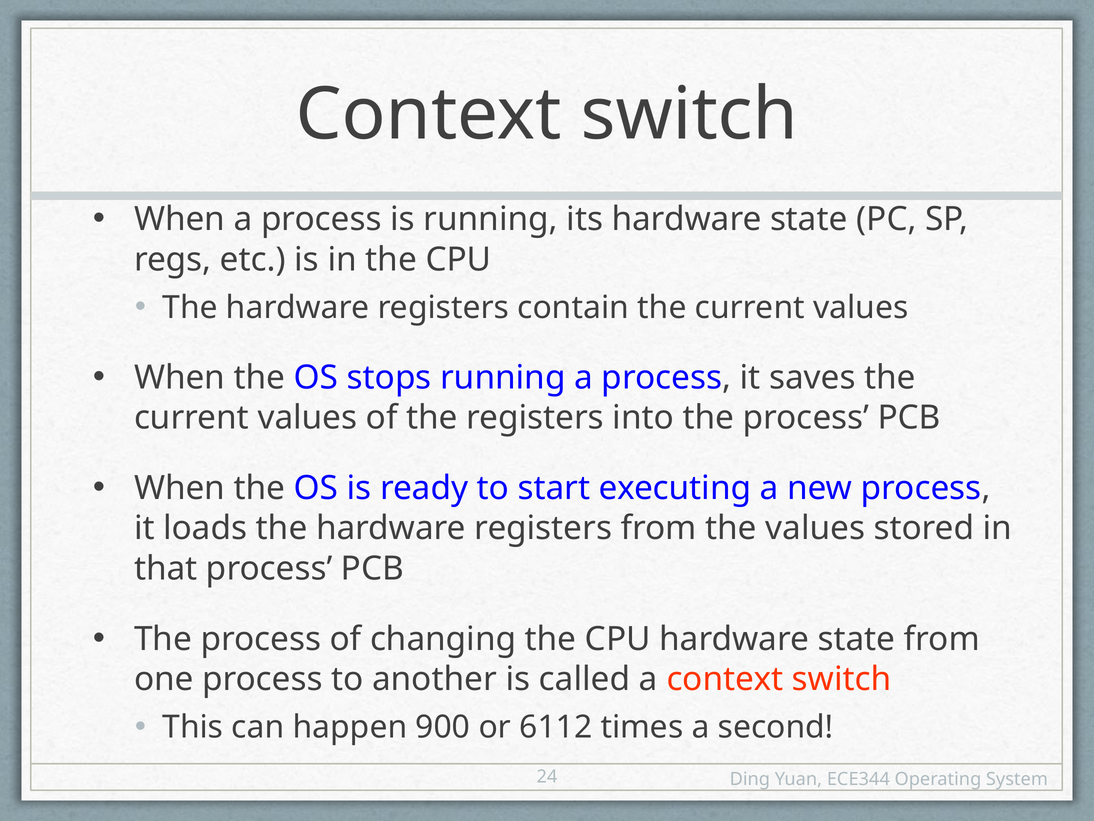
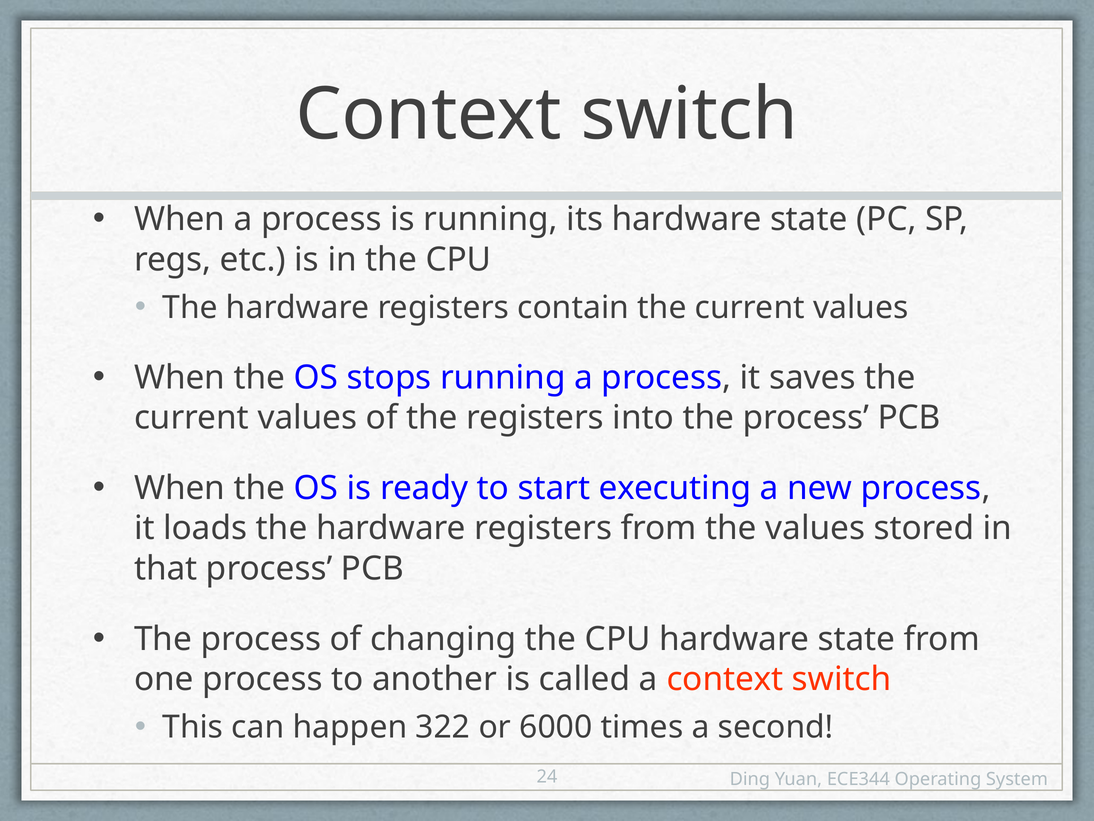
900: 900 -> 322
6112: 6112 -> 6000
